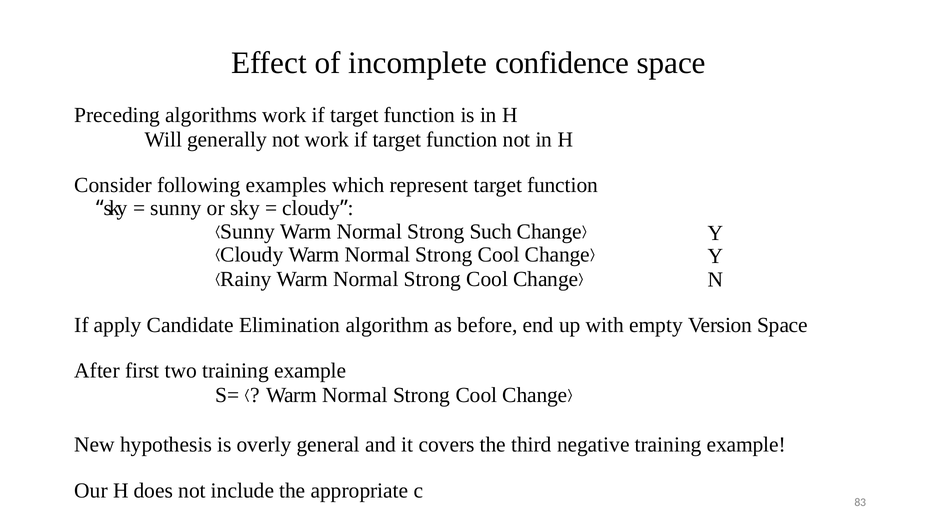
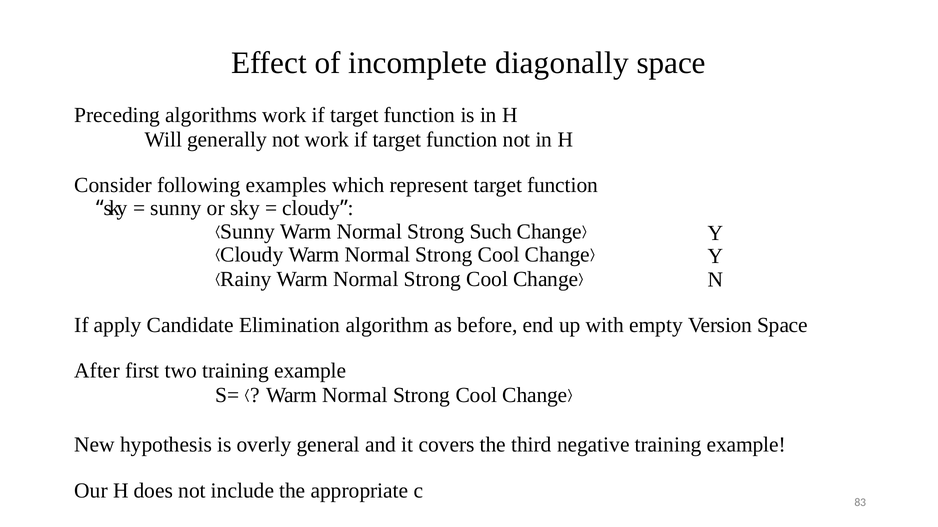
confidence: confidence -> diagonally
